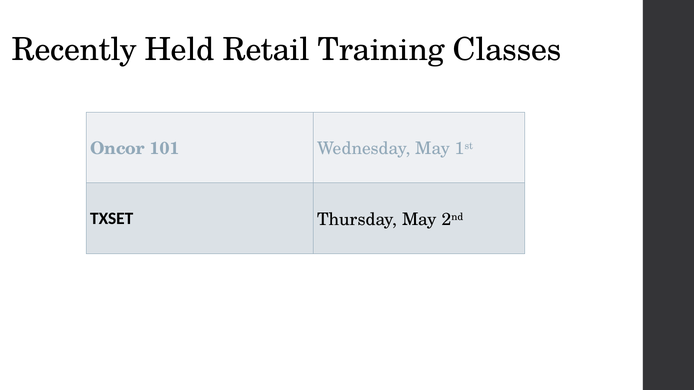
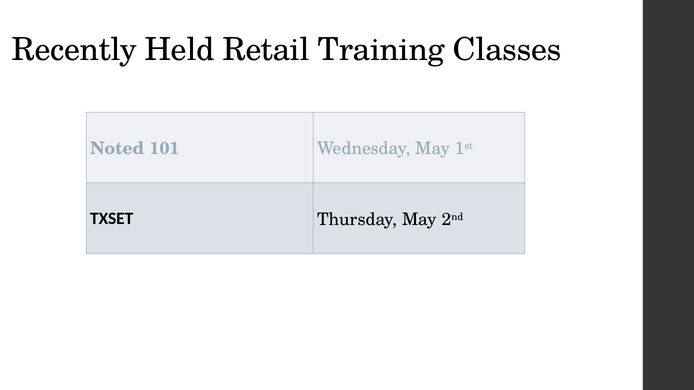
Oncor: Oncor -> Noted
